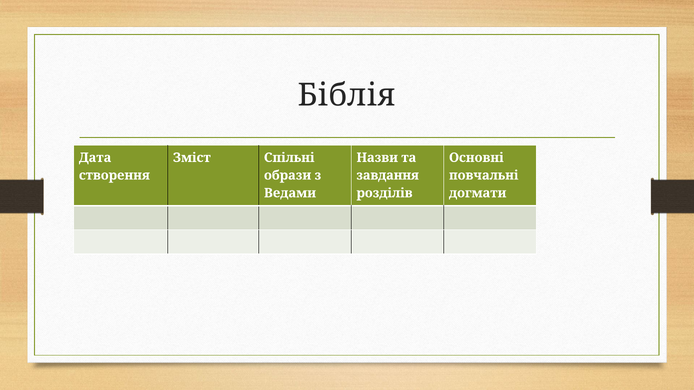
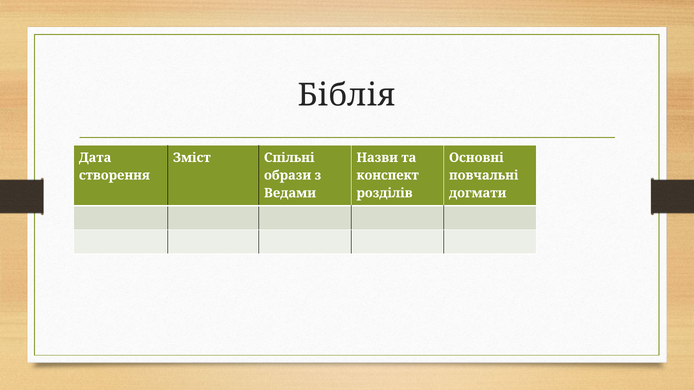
завдання: завдання -> конспект
